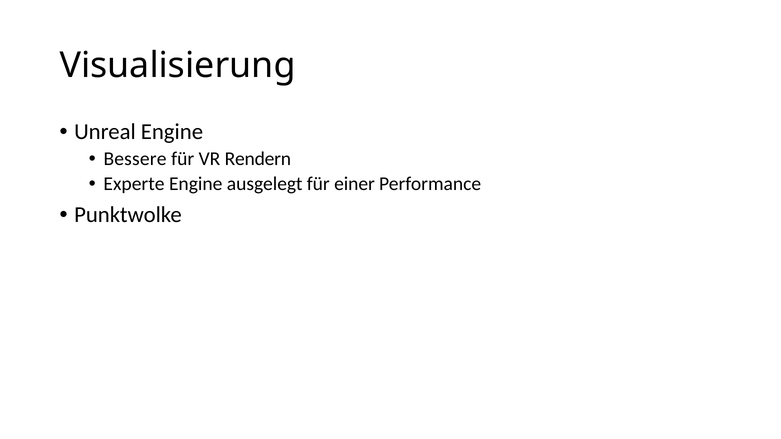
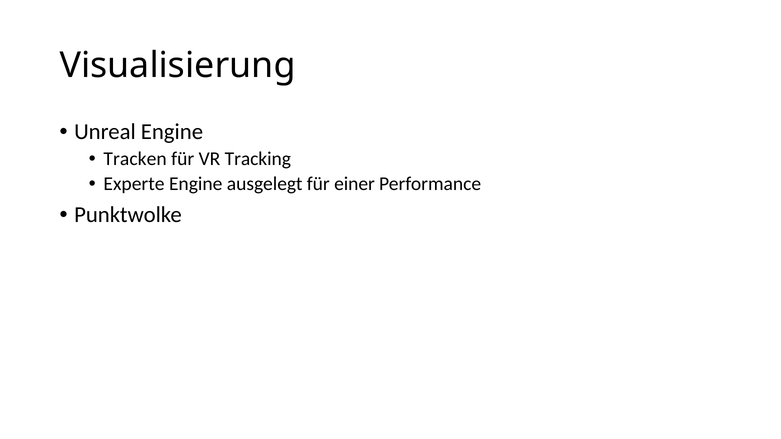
Bessere: Bessere -> Tracken
Rendern: Rendern -> Tracking
